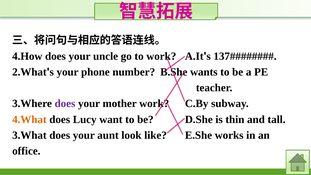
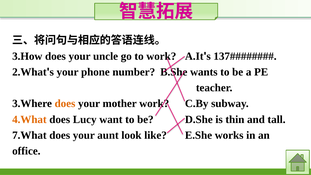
4.How: 4.How -> 3.How
does at (65, 104) colour: purple -> orange
3.What: 3.What -> 7.What
